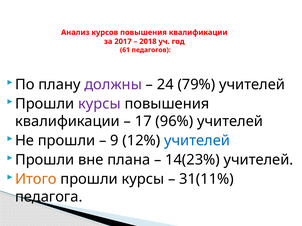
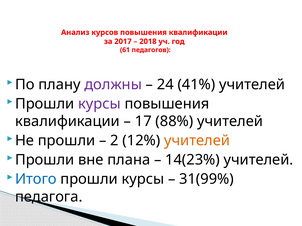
79%: 79% -> 41%
96%: 96% -> 88%
9: 9 -> 2
учителей at (197, 141) colour: blue -> orange
Итого colour: orange -> blue
31(11%: 31(11% -> 31(99%
